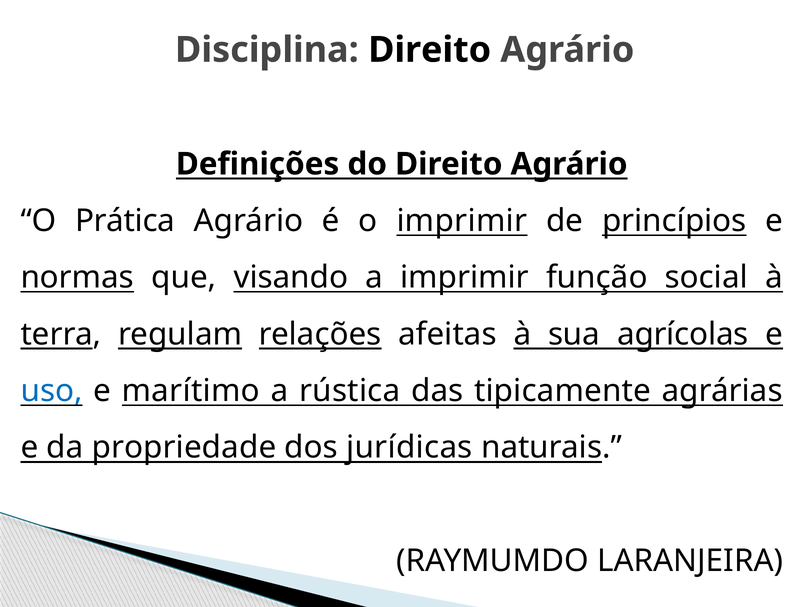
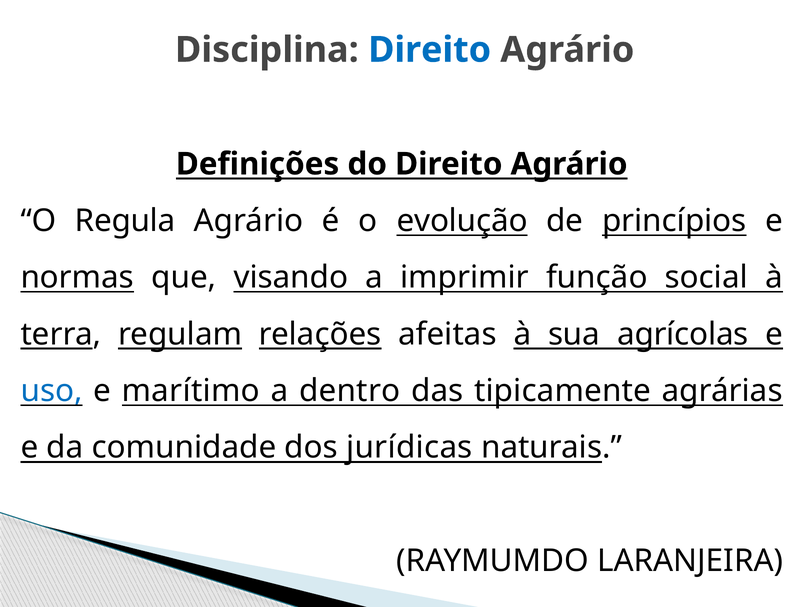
Direito at (430, 50) colour: black -> blue
Prática: Prática -> Regula
o imprimir: imprimir -> evolução
rústica: rústica -> dentro
propriedade: propriedade -> comunidade
